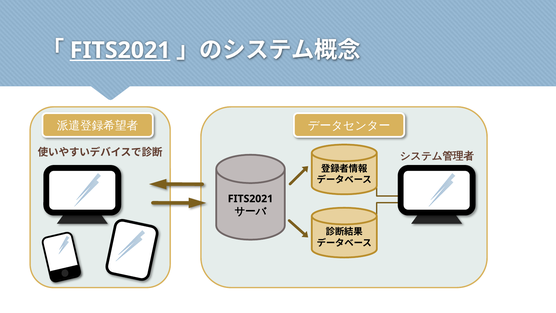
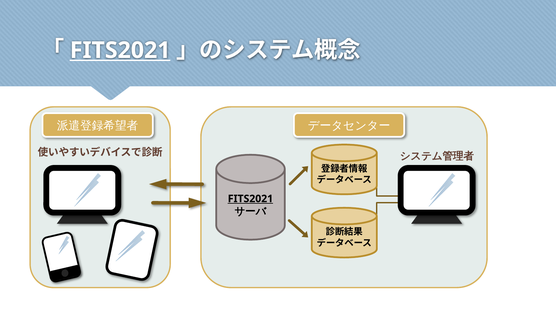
FITS2021 at (250, 199) underline: none -> present
